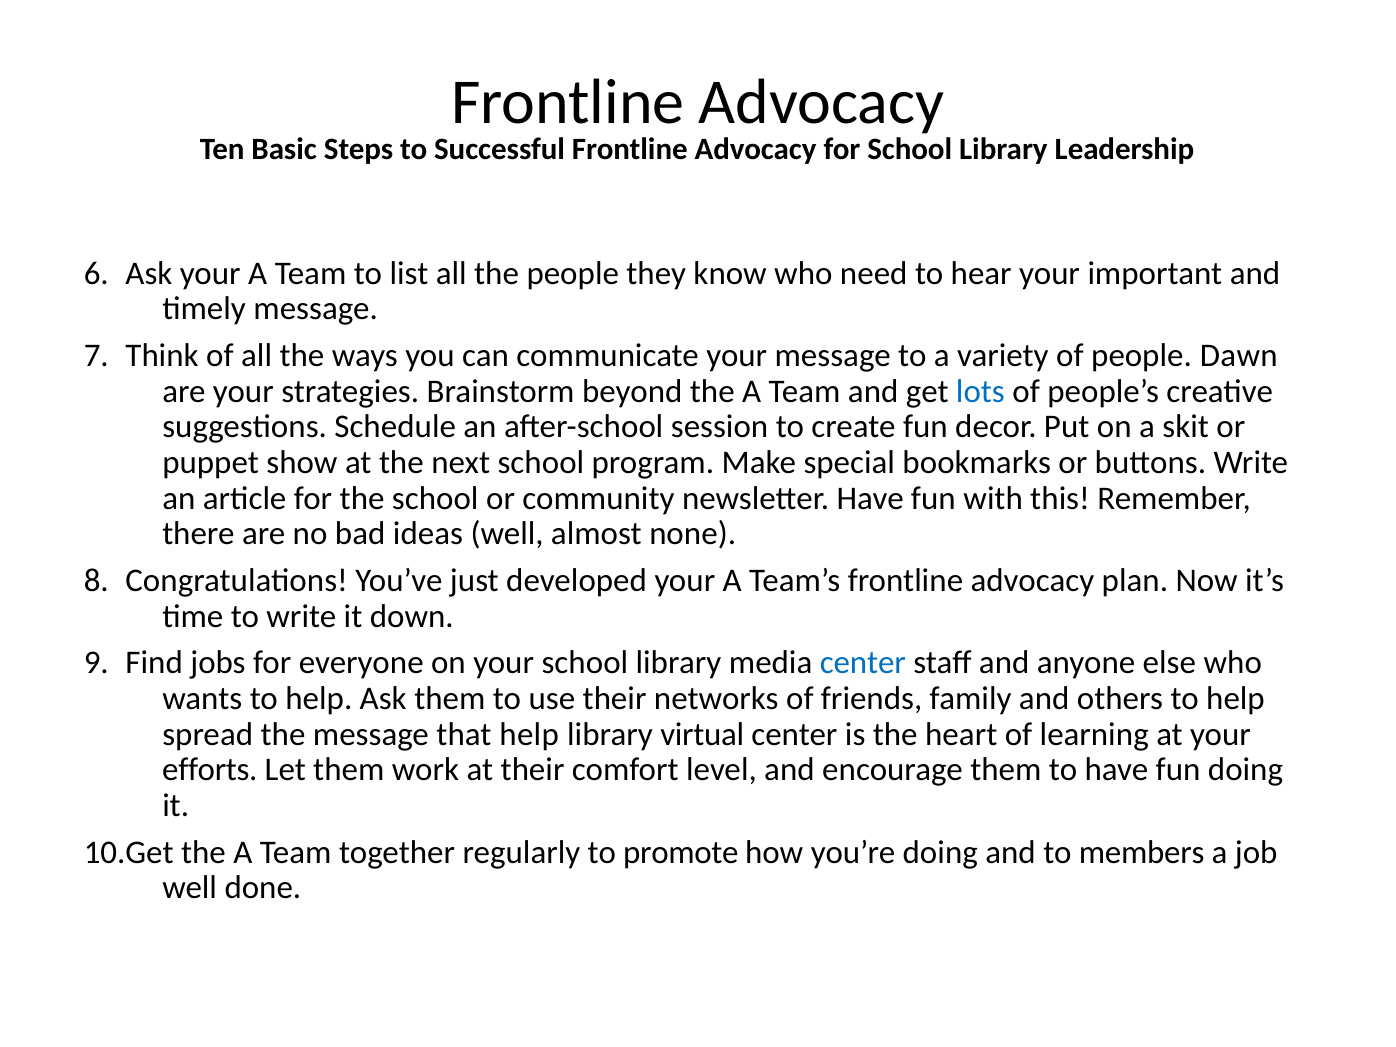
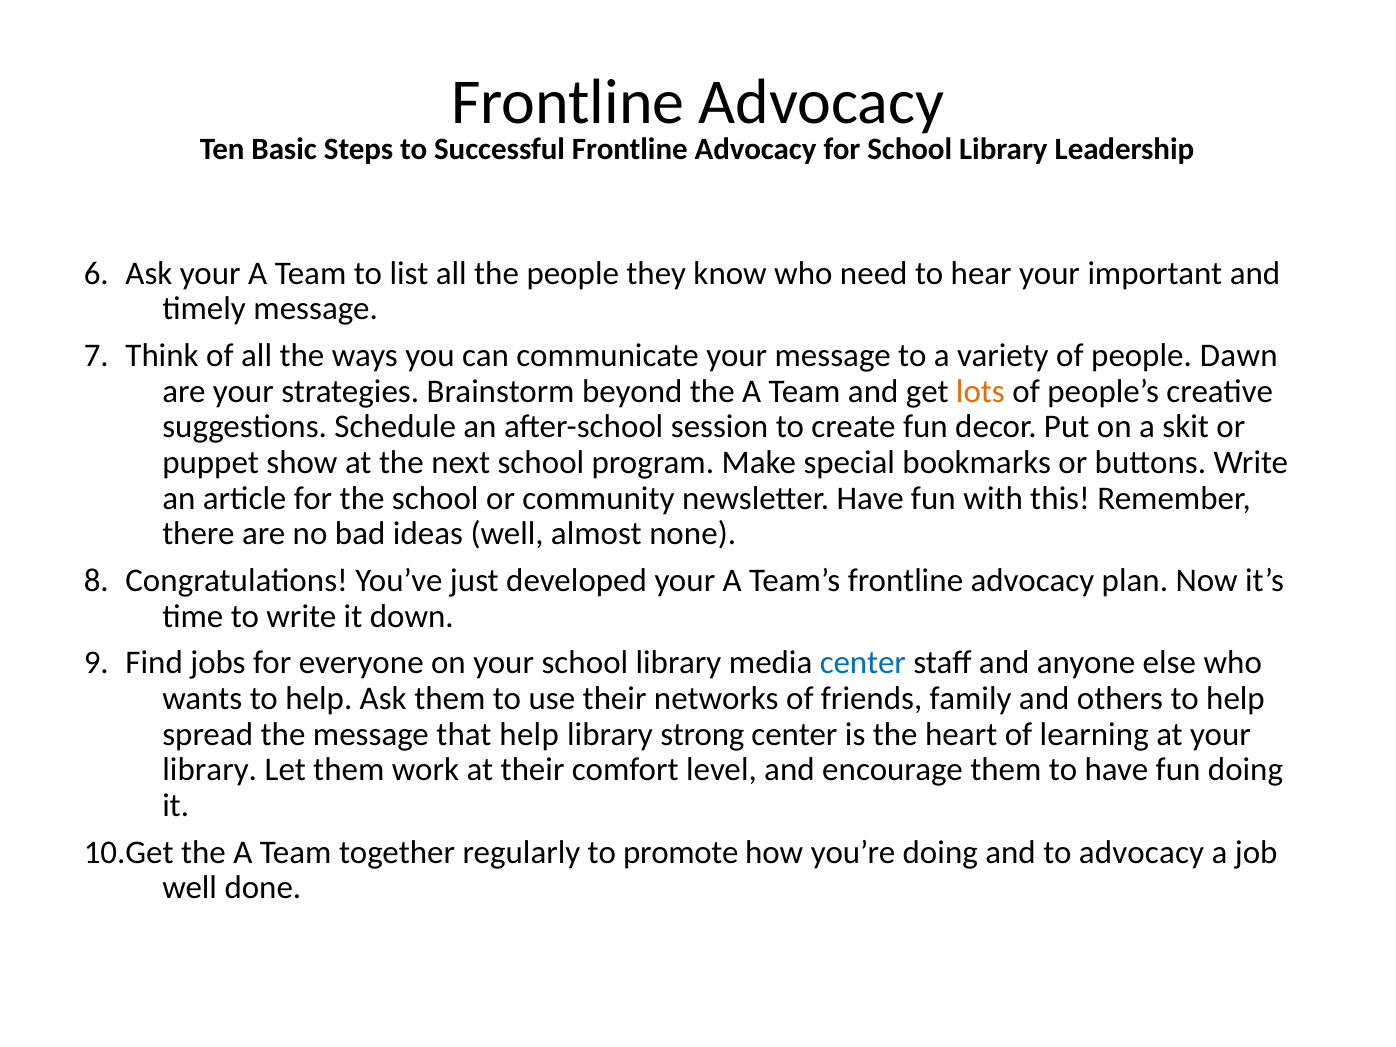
lots colour: blue -> orange
virtual: virtual -> strong
efforts at (210, 770): efforts -> library
to members: members -> advocacy
